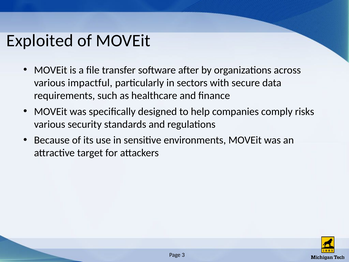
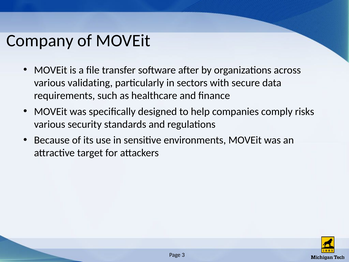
Exploited: Exploited -> Company
impactful: impactful -> validating
